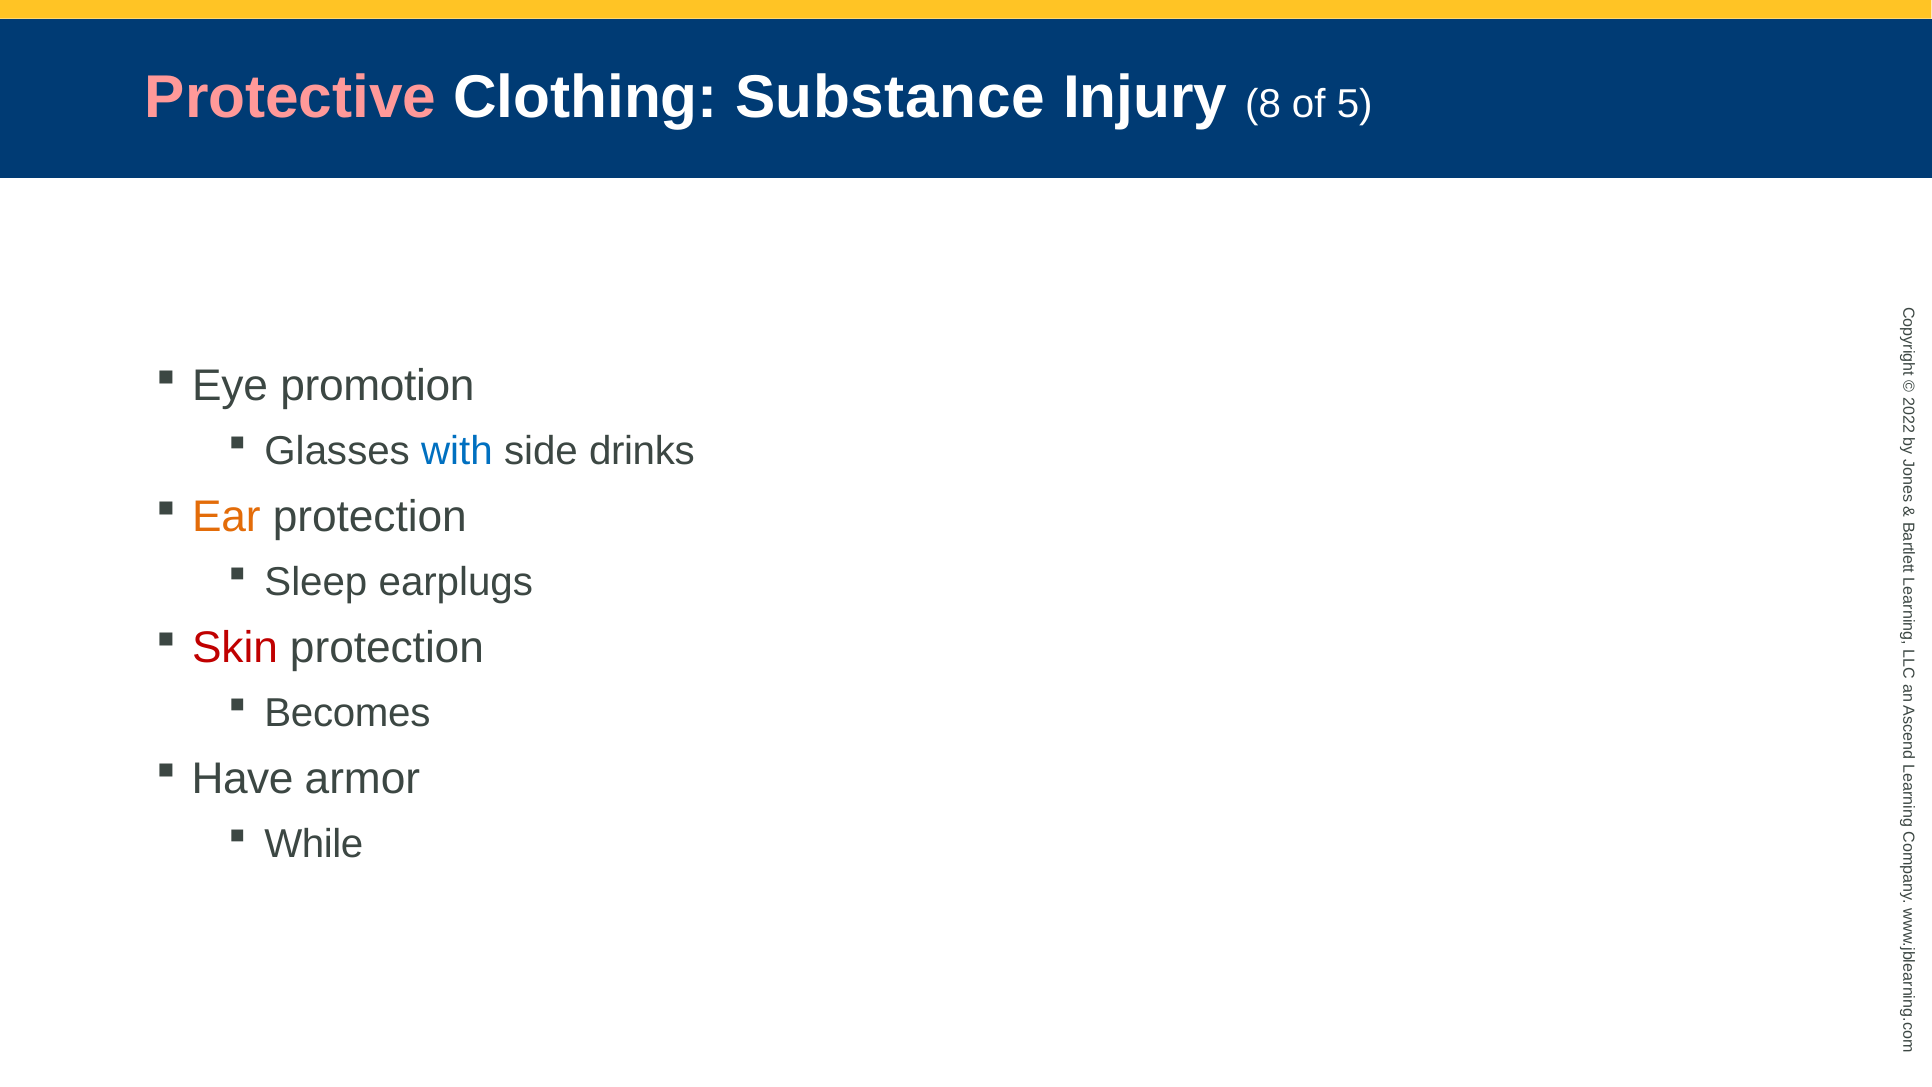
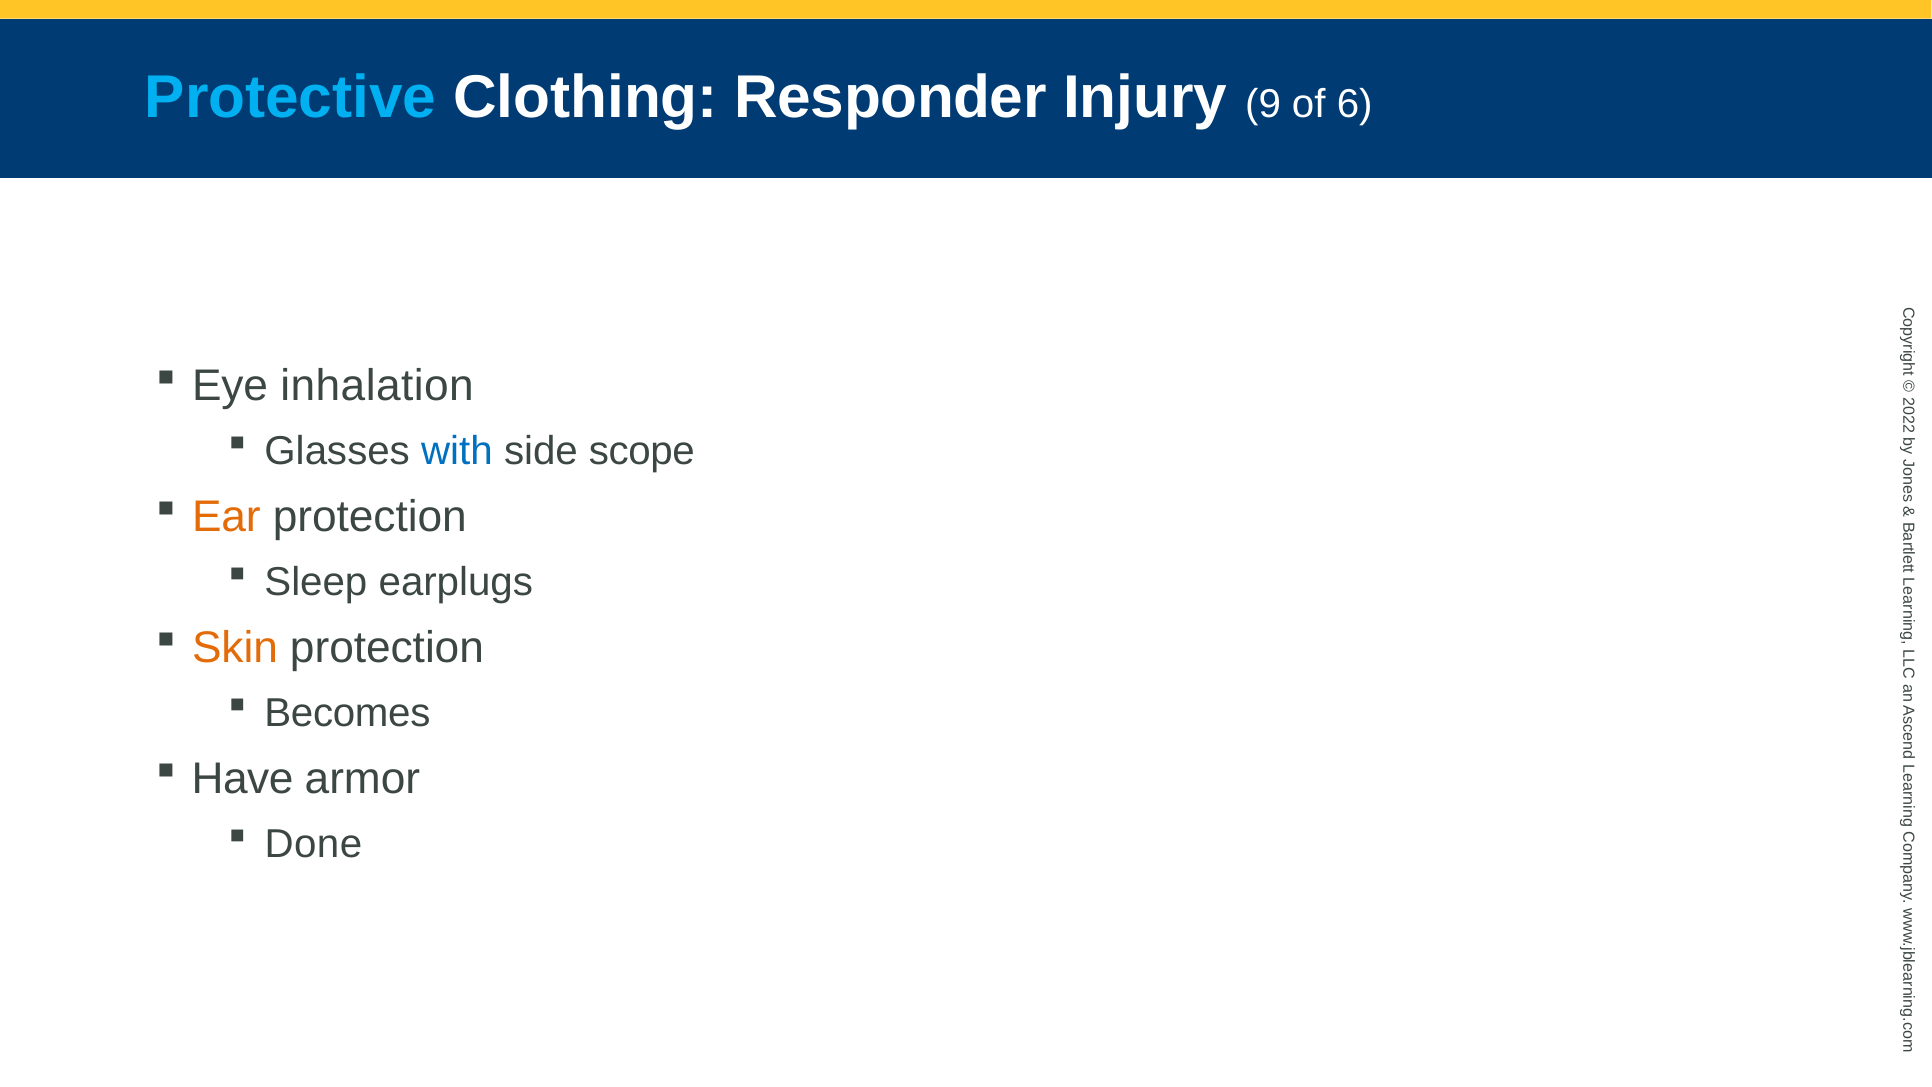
Protective colour: pink -> light blue
Substance: Substance -> Responder
8: 8 -> 9
5: 5 -> 6
promotion: promotion -> inhalation
drinks: drinks -> scope
Skin colour: red -> orange
While: While -> Done
